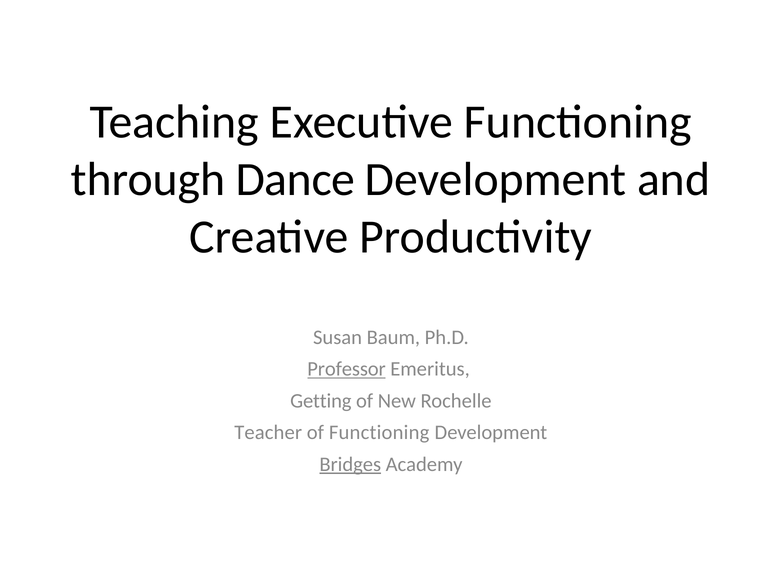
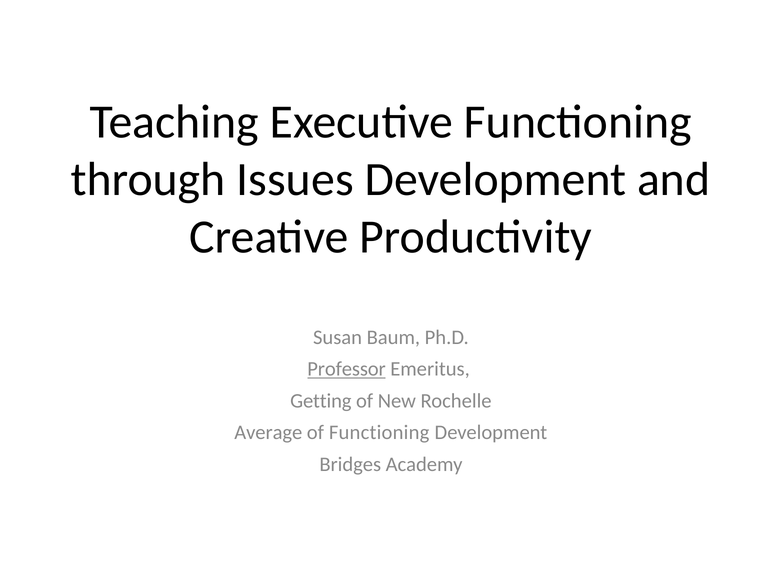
Dance: Dance -> Issues
Teacher: Teacher -> Average
Bridges underline: present -> none
